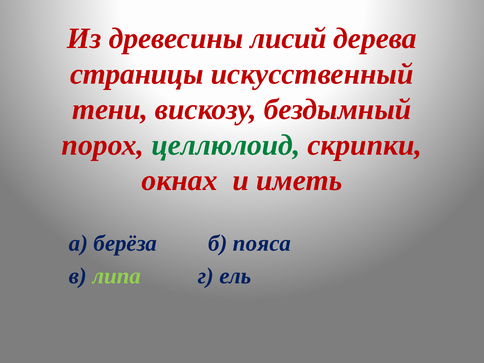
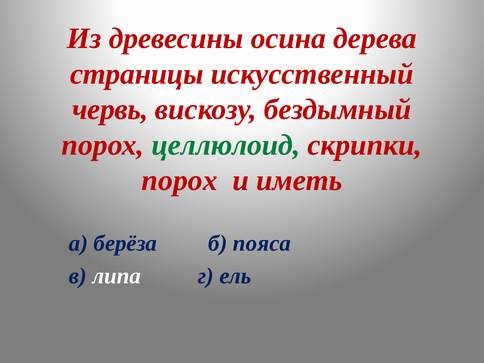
лисий: лисий -> осина
тени: тени -> червь
окнах at (180, 180): окнах -> порох
липа colour: light green -> white
